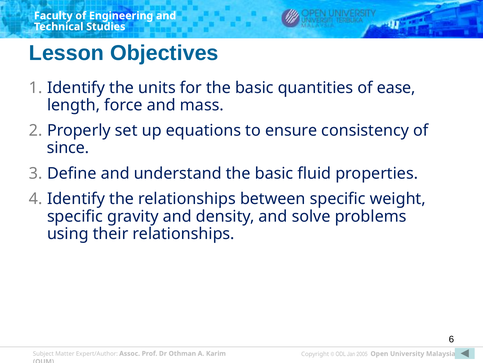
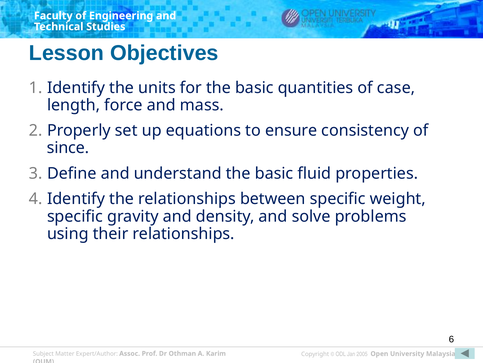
ease: ease -> case
